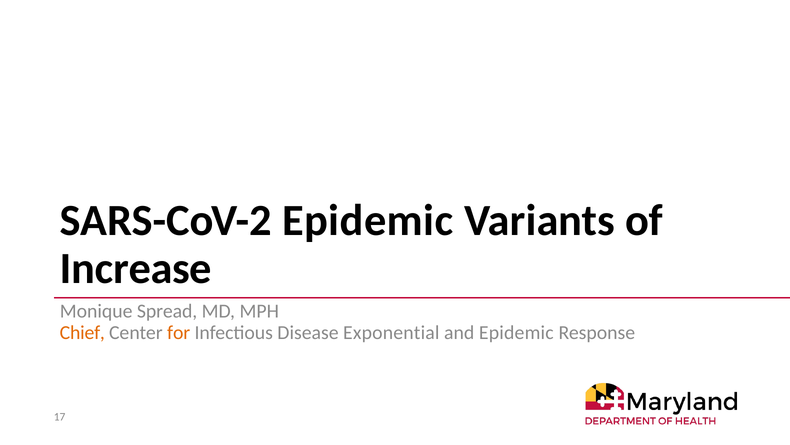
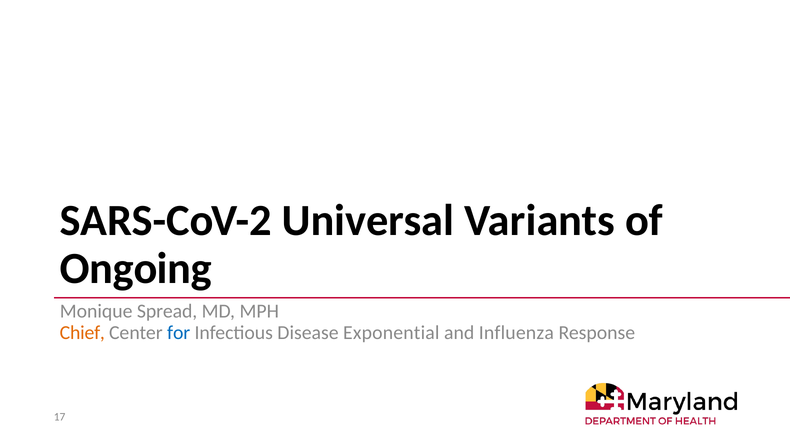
SARS-CoV-2 Epidemic: Epidemic -> Universal
Increase: Increase -> Ongoing
for colour: orange -> blue
and Epidemic: Epidemic -> Influenza
